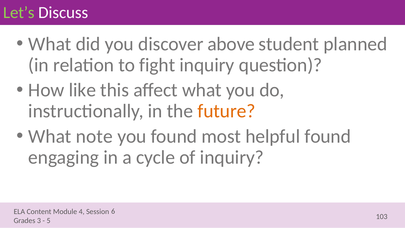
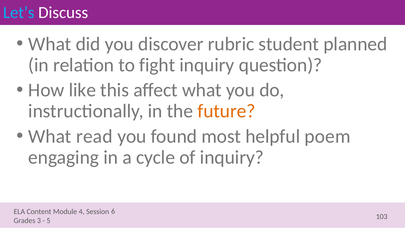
Let’s colour: light green -> light blue
above: above -> rubric
note: note -> read
helpful found: found -> poem
